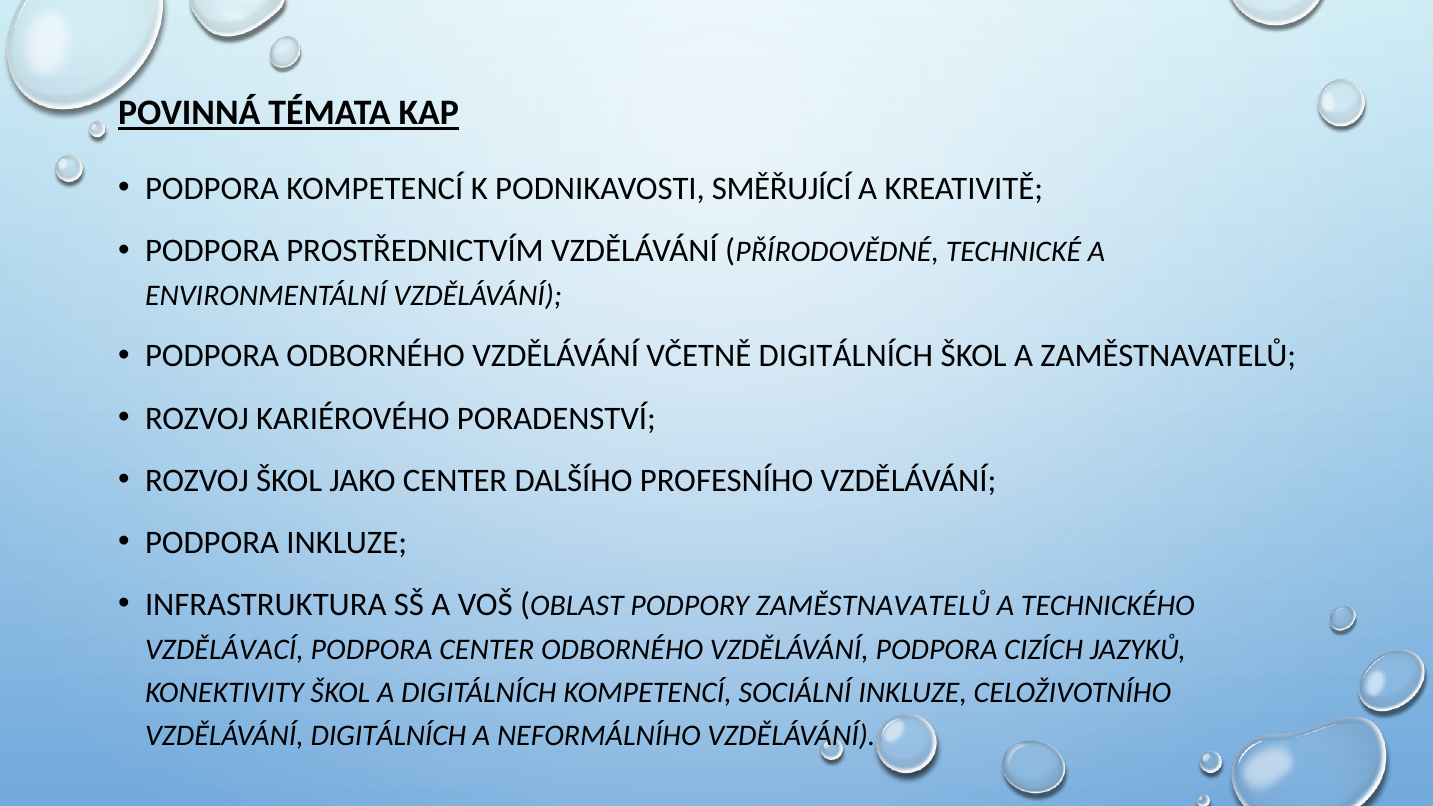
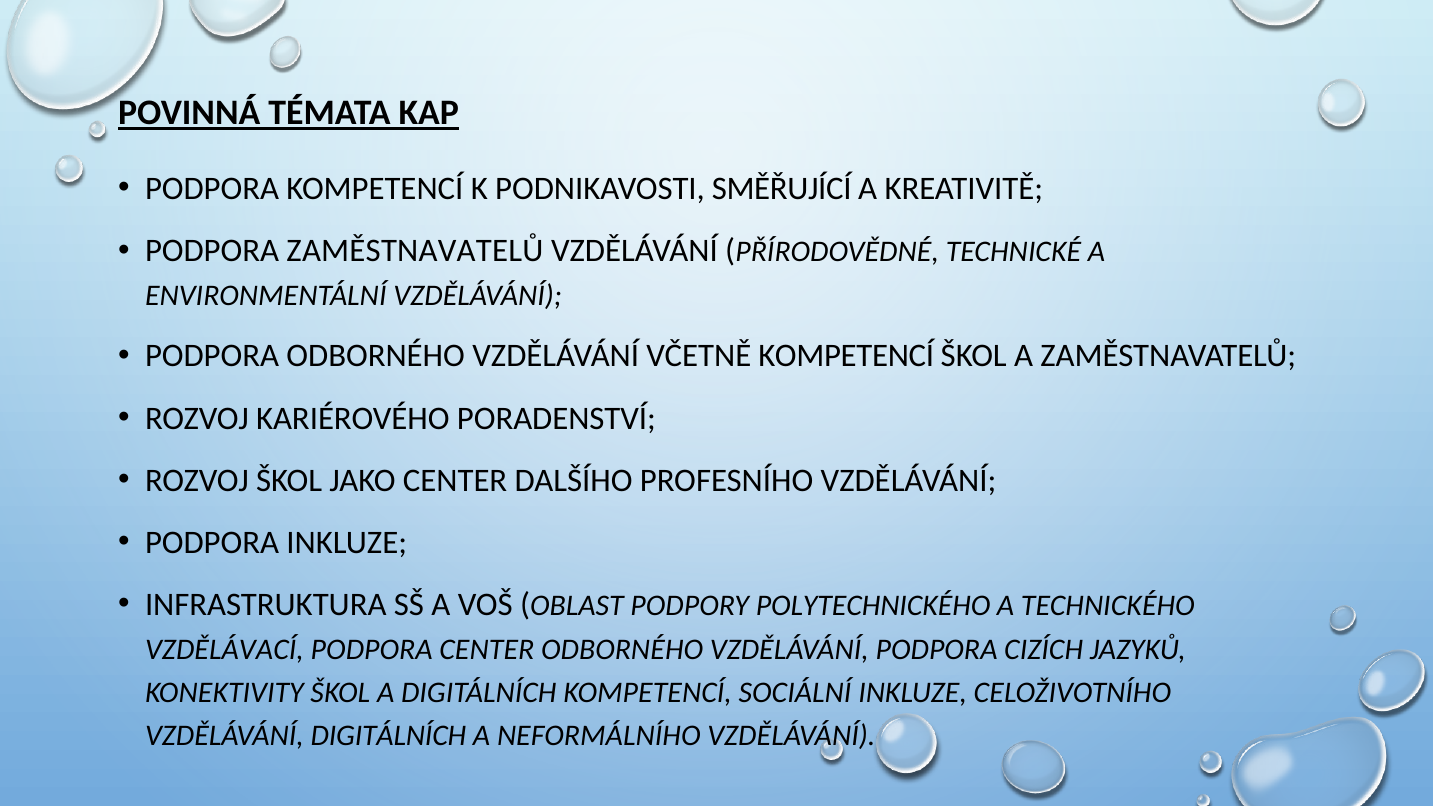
PODPORA PROSTŘEDNICTVÍM: PROSTŘEDNICTVÍM -> ZAMĚSTNAVATELŮ
VČETNĚ DIGITÁLNÍCH: DIGITÁLNÍCH -> KOMPETENCÍ
PODPORY ZAMĚSTNAVATELŮ: ZAMĚSTNAVATELŮ -> POLYTECHNICKÉHO
